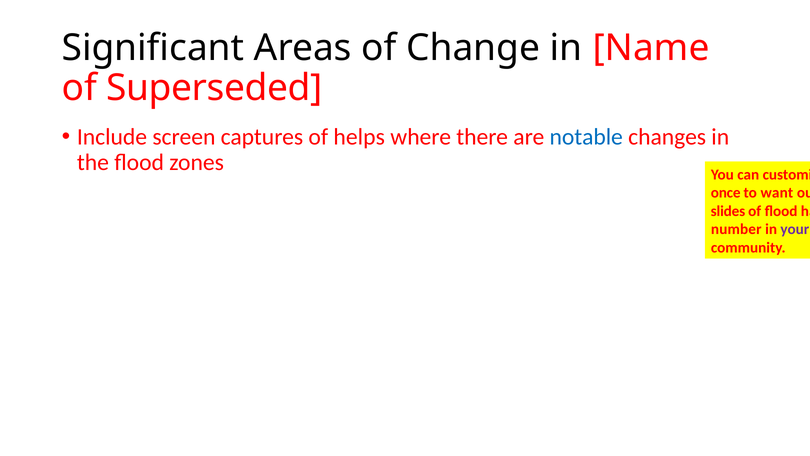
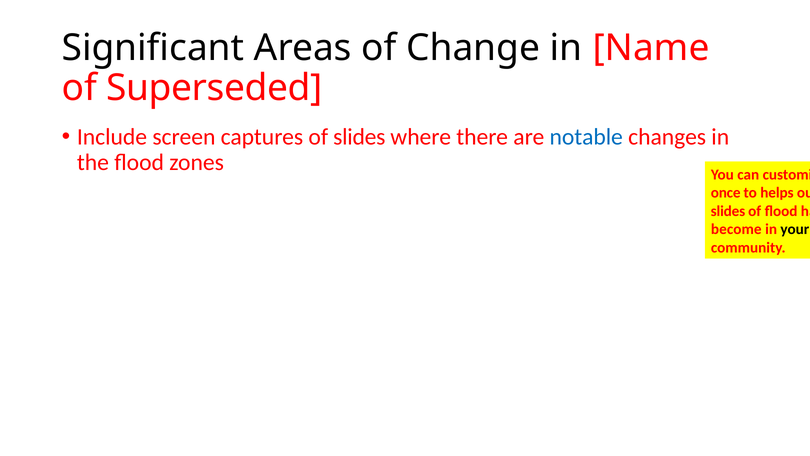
of helps: helps -> slides
want: want -> helps
number: number -> become
your colour: purple -> black
